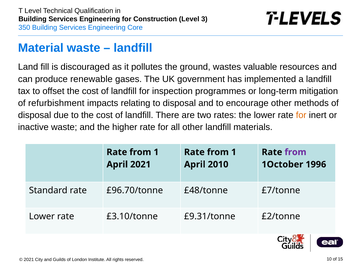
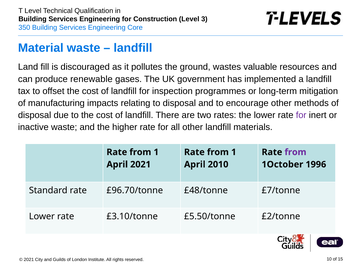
refurbishment: refurbishment -> manufacturing
for at (301, 115) colour: orange -> purple
£9.31/tonne: £9.31/tonne -> £5.50/tonne
